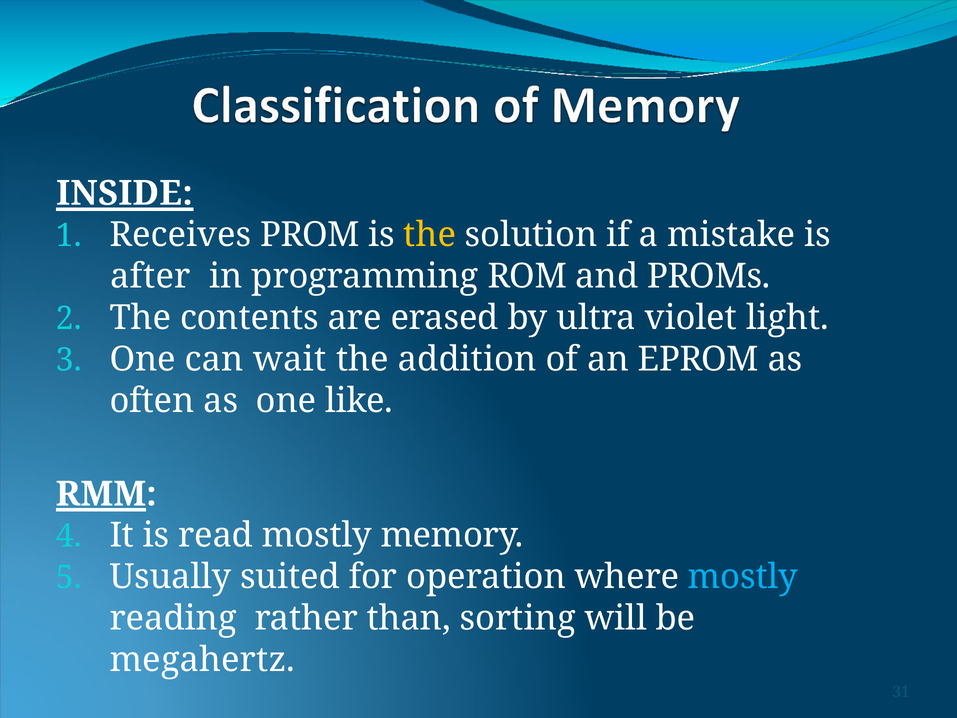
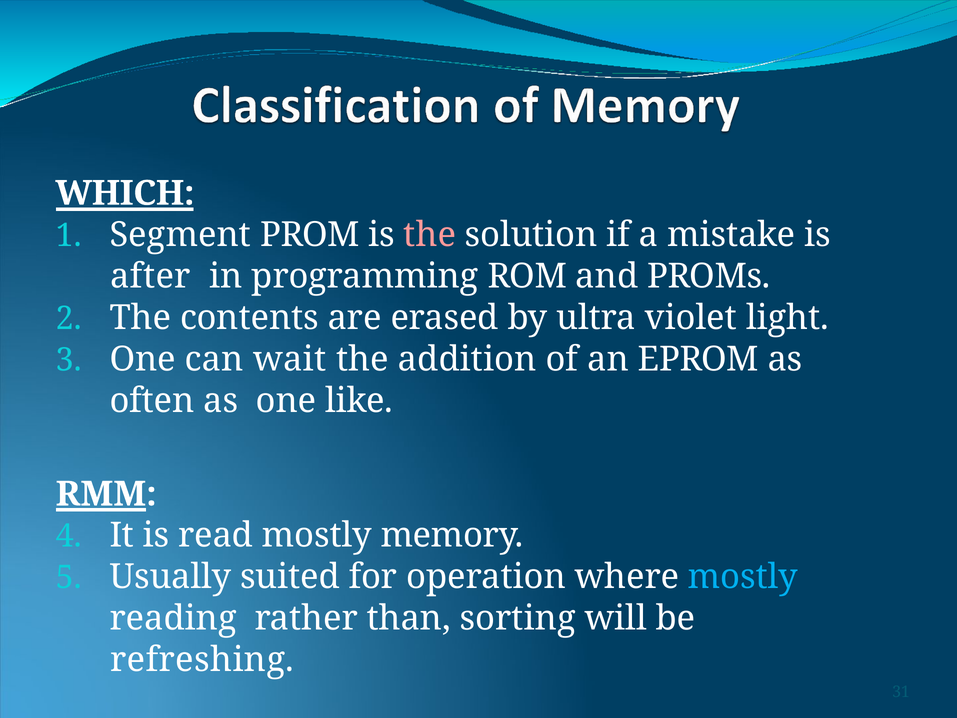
INSIDE: INSIDE -> WHICH
Receives: Receives -> Segment
the at (430, 235) colour: yellow -> pink
megahertz: megahertz -> refreshing
